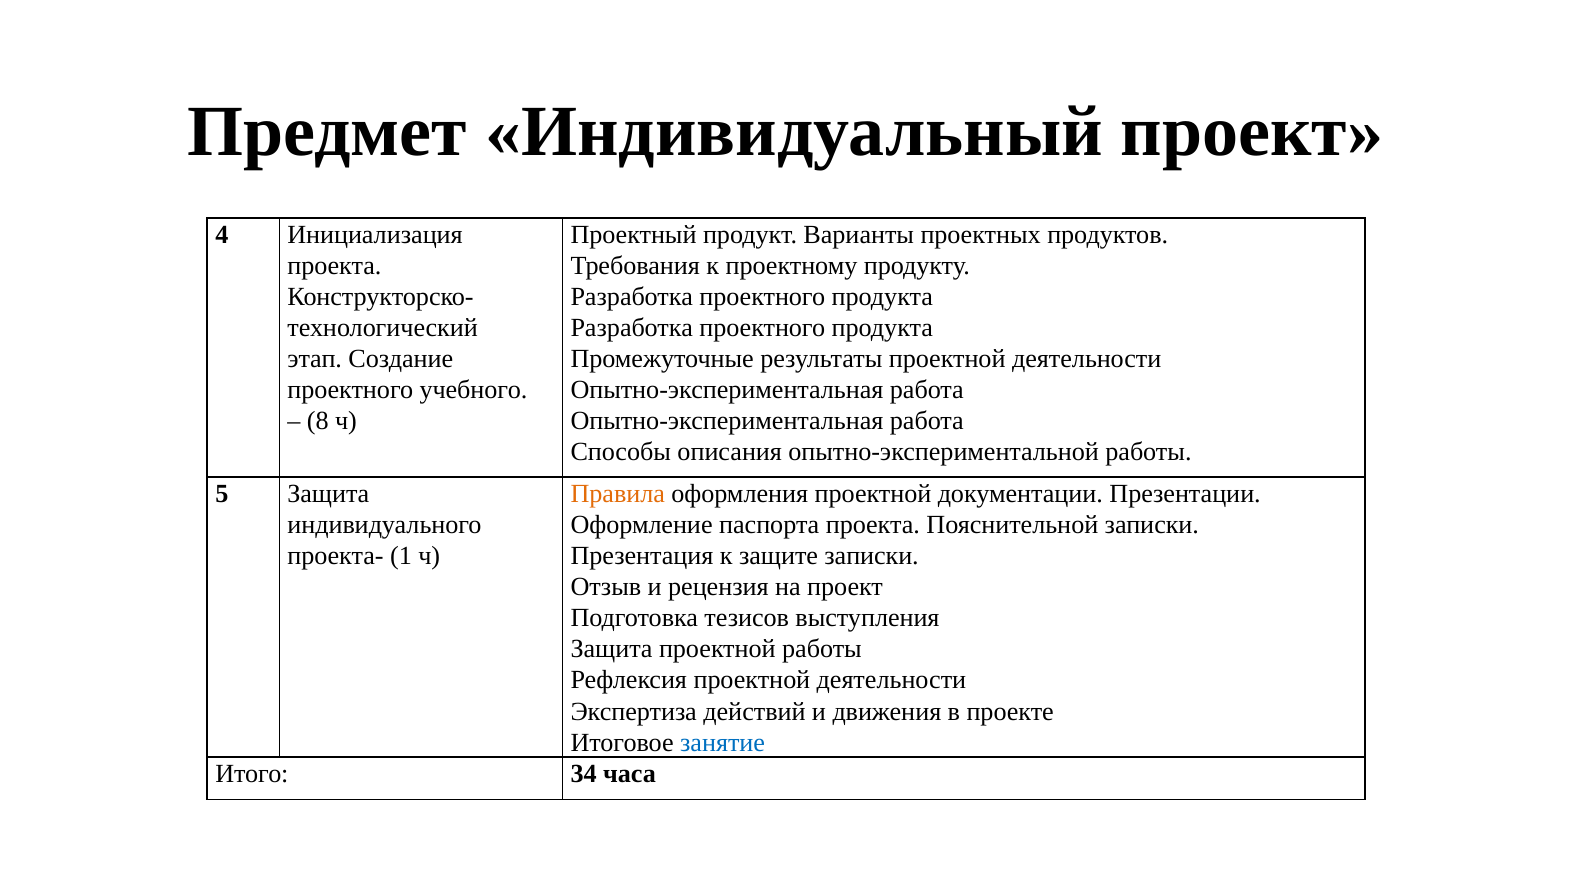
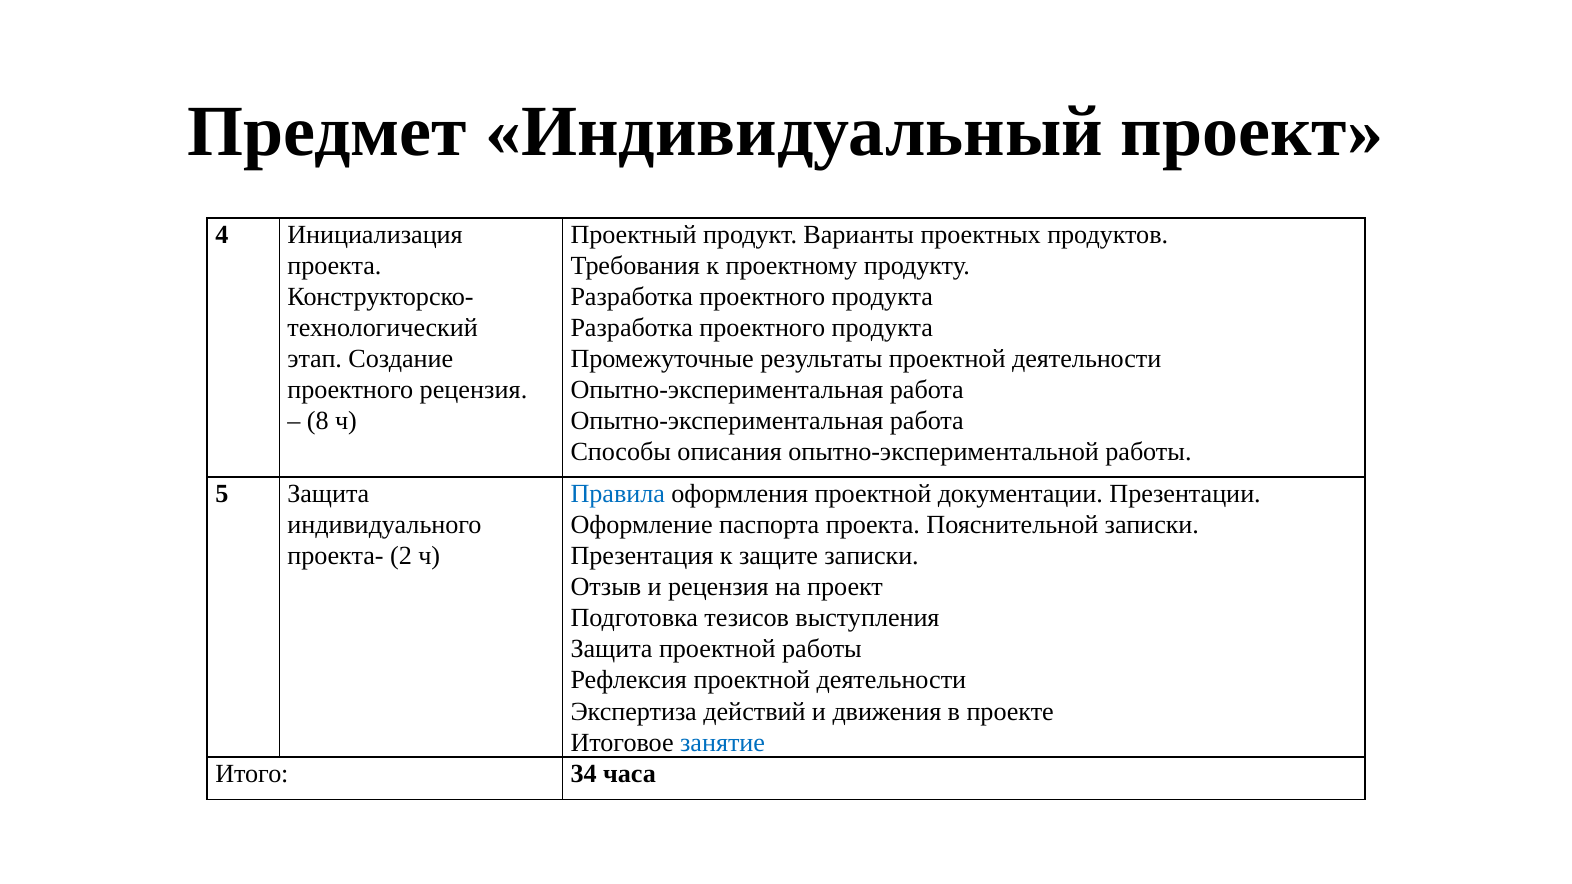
проектного учебного: учебного -> рецензия
Правила colour: orange -> blue
1: 1 -> 2
